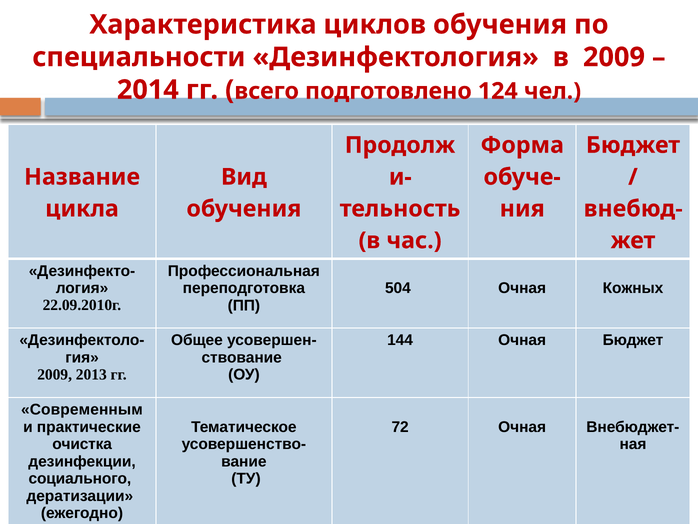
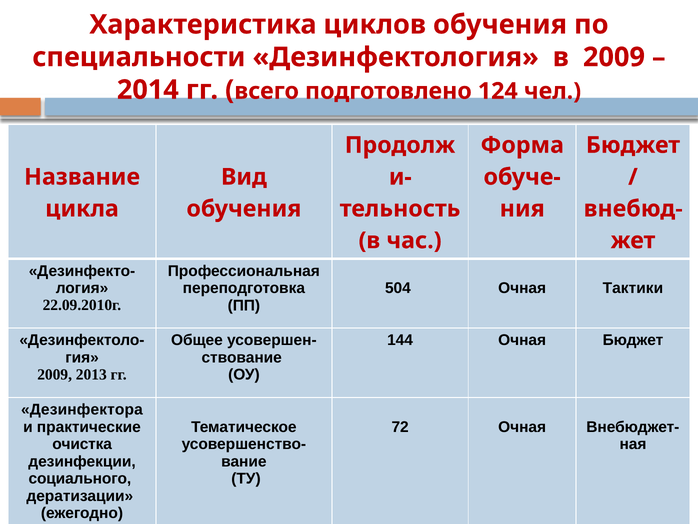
Кожных: Кожных -> Тактики
Современным: Современным -> Дезинфектора
